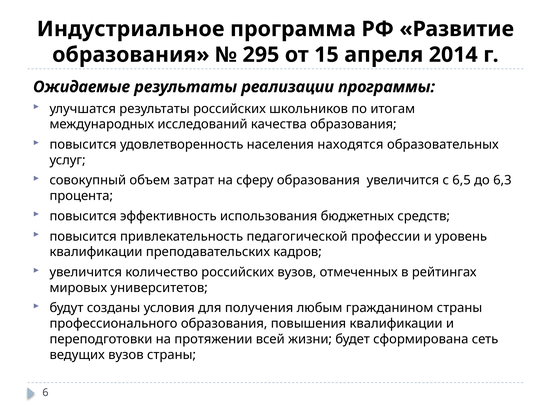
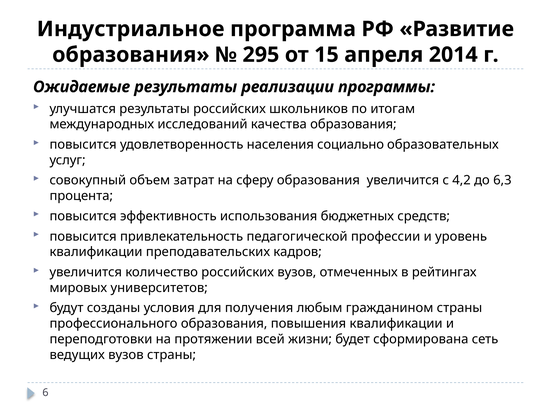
находятся: находятся -> социально
6,5: 6,5 -> 4,2
